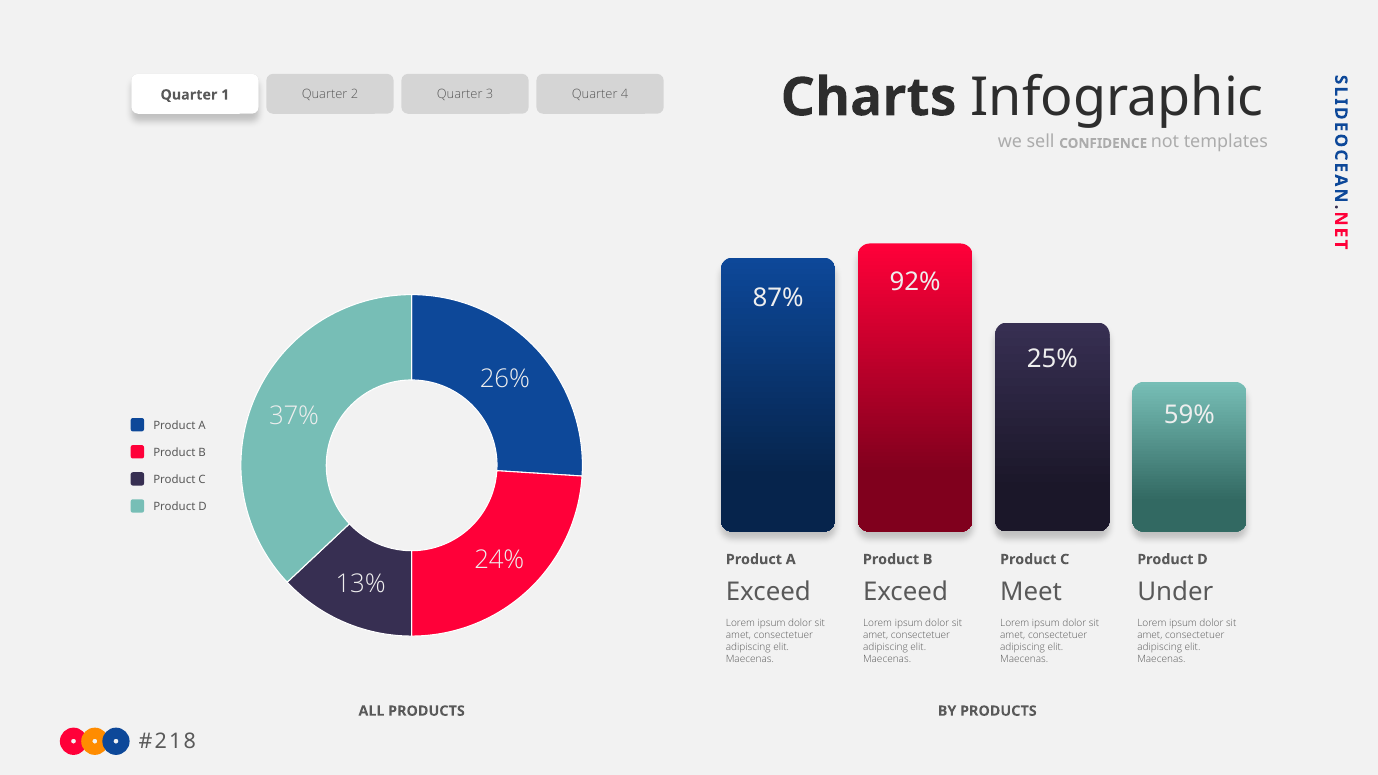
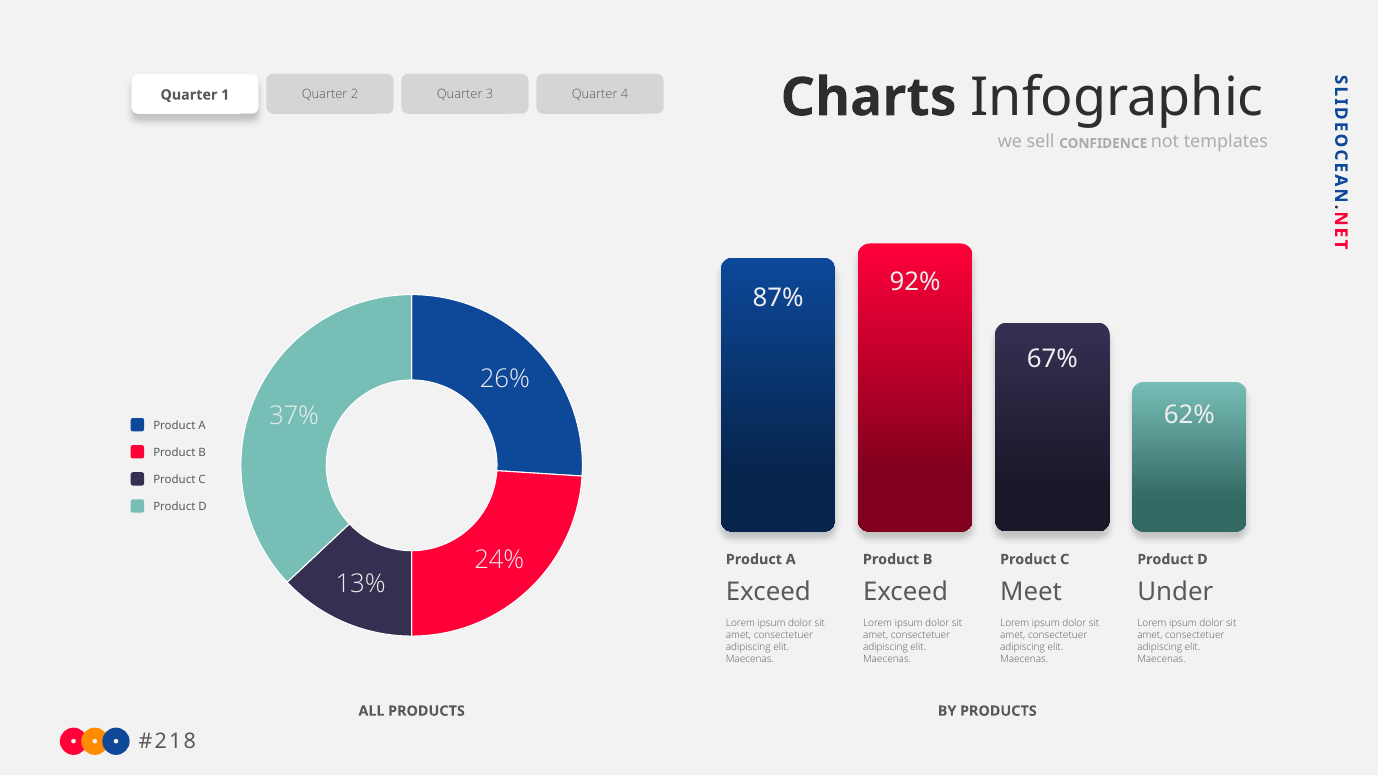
25%: 25% -> 67%
59%: 59% -> 62%
